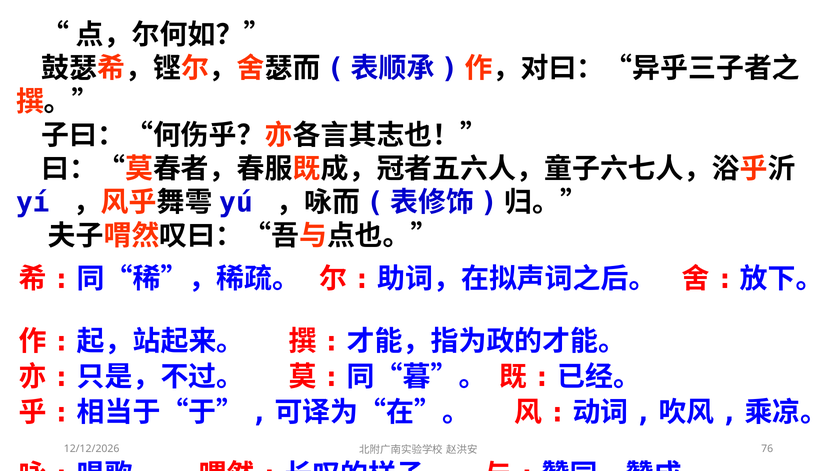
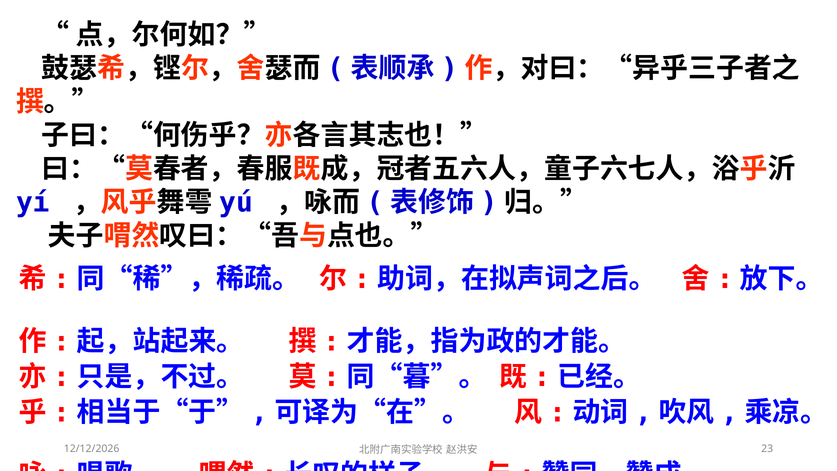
76: 76 -> 23
